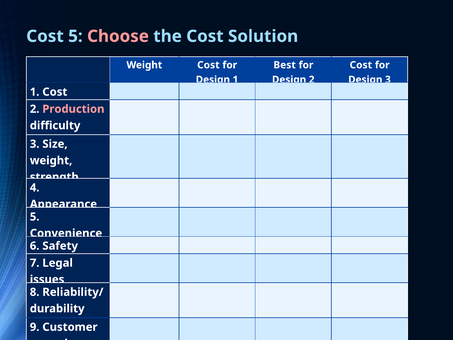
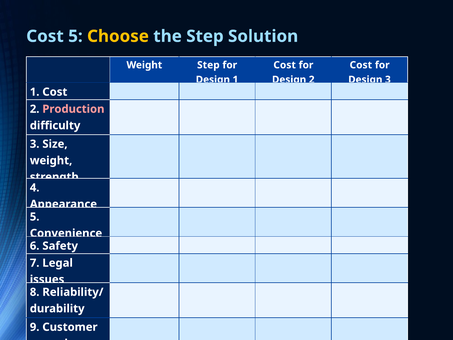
Choose colour: pink -> yellow
the Cost: Cost -> Step
Weight Cost: Cost -> Step
Best at (285, 65): Best -> Cost
